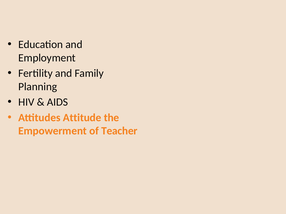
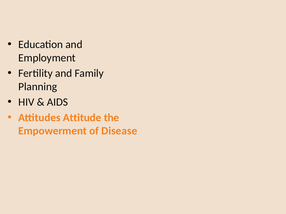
Teacher: Teacher -> Disease
